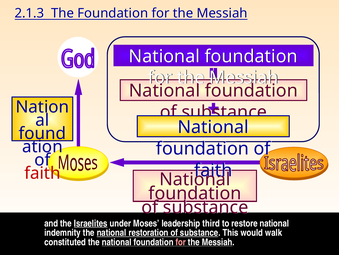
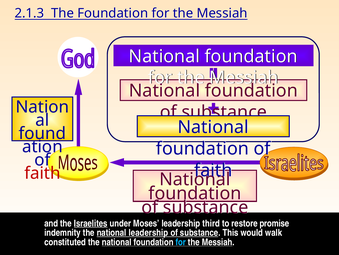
restore national: national -> promise
national restoration: restoration -> leadership
for at (181, 242) colour: pink -> light blue
